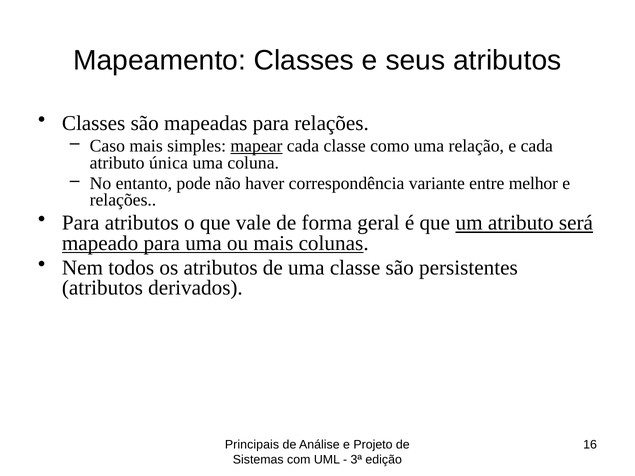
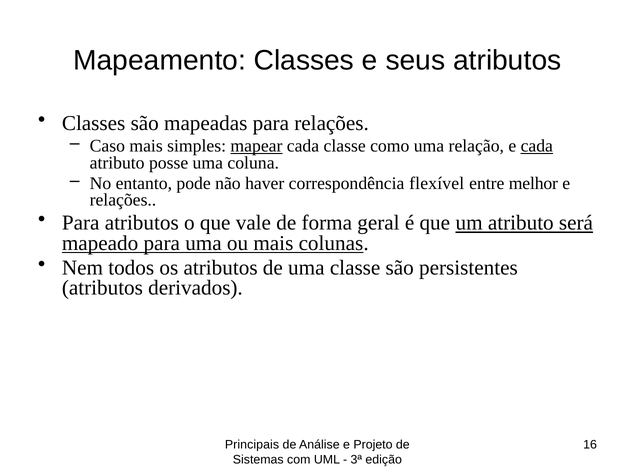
cada at (537, 146) underline: none -> present
única: única -> posse
variante: variante -> flexível
